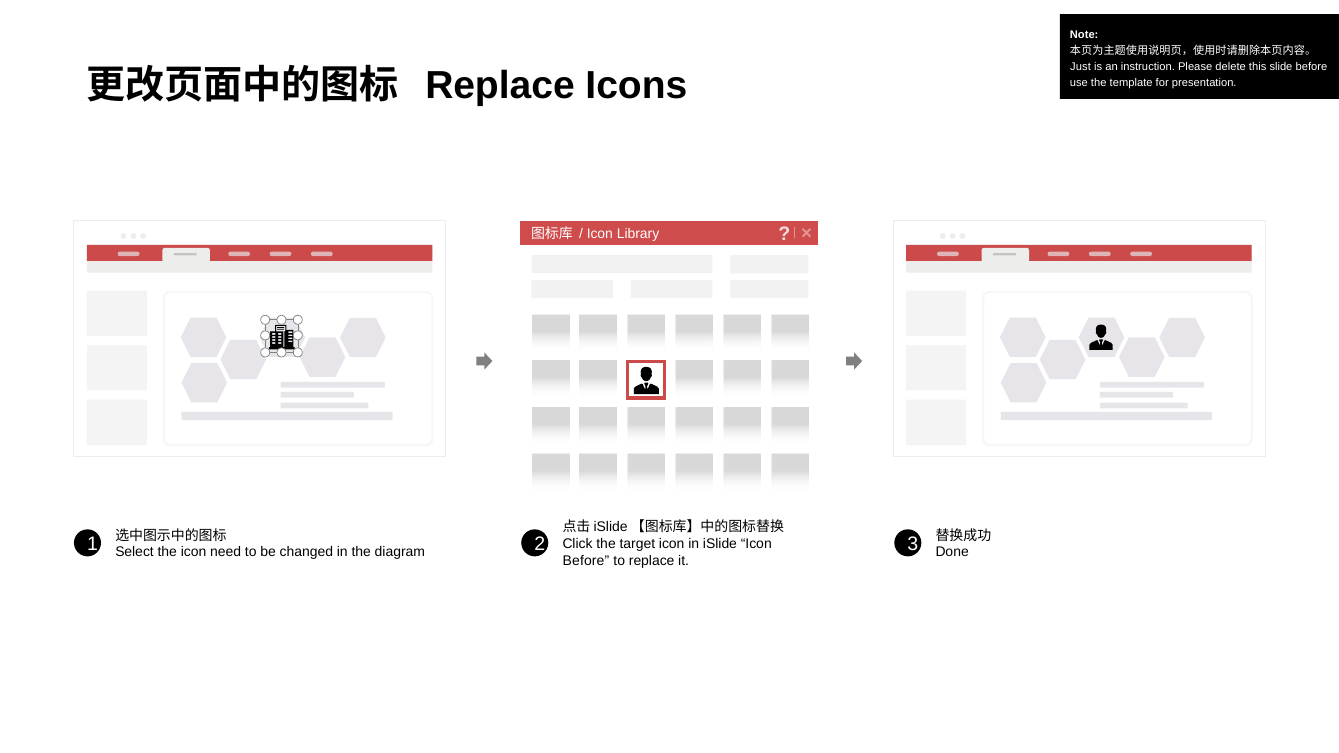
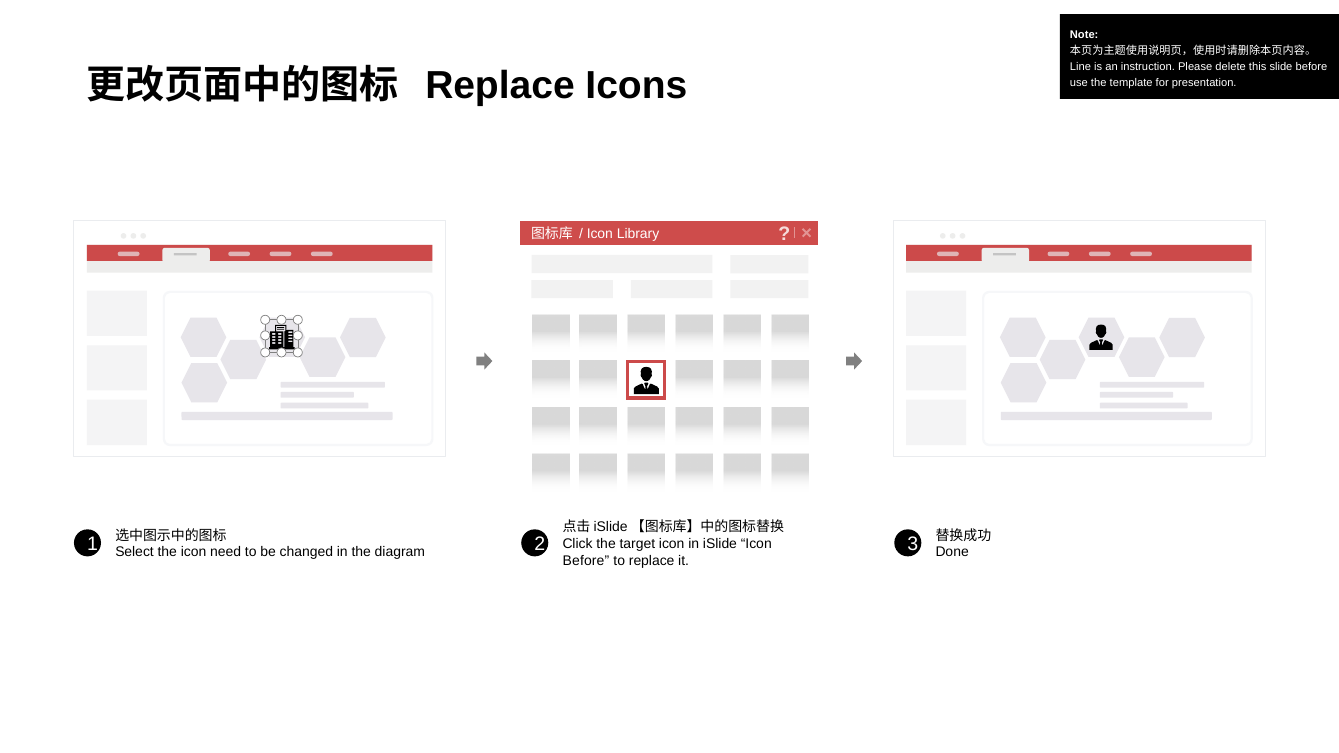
Just: Just -> Line
